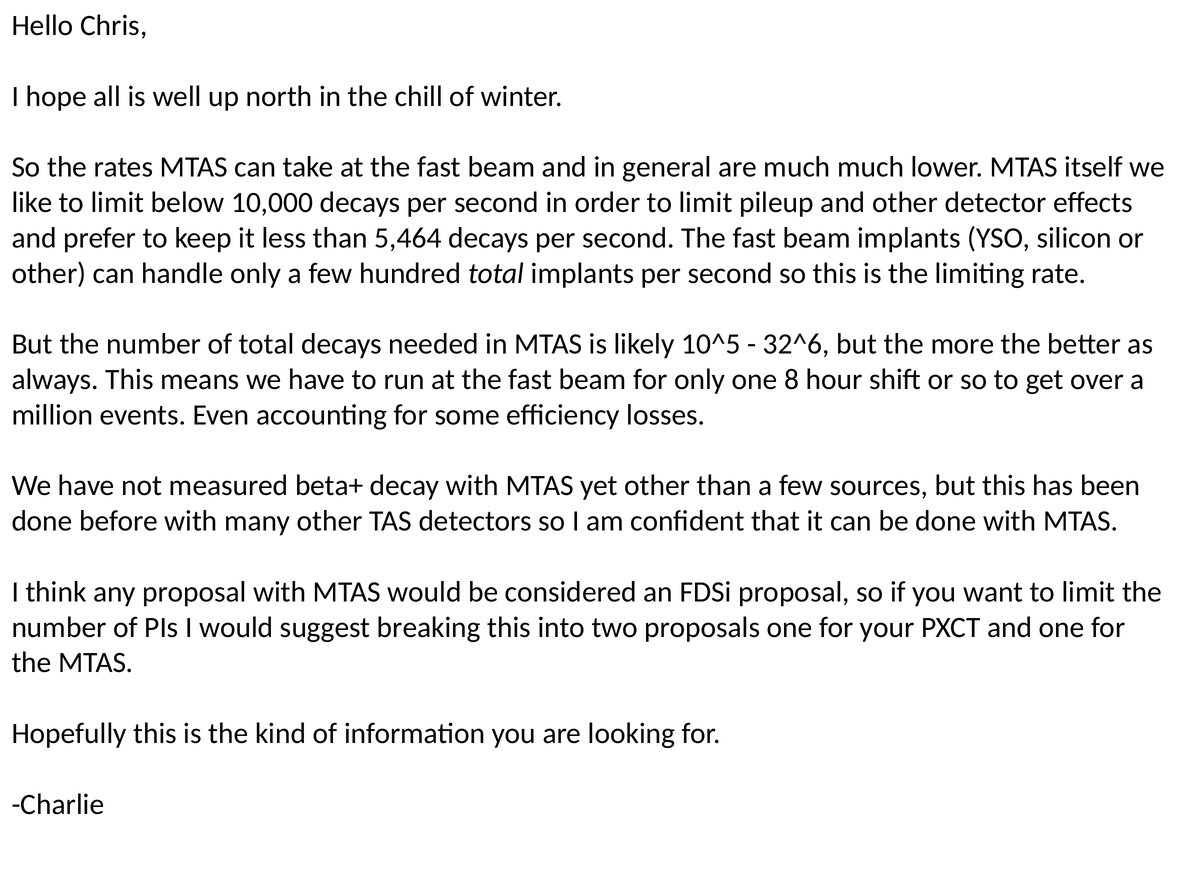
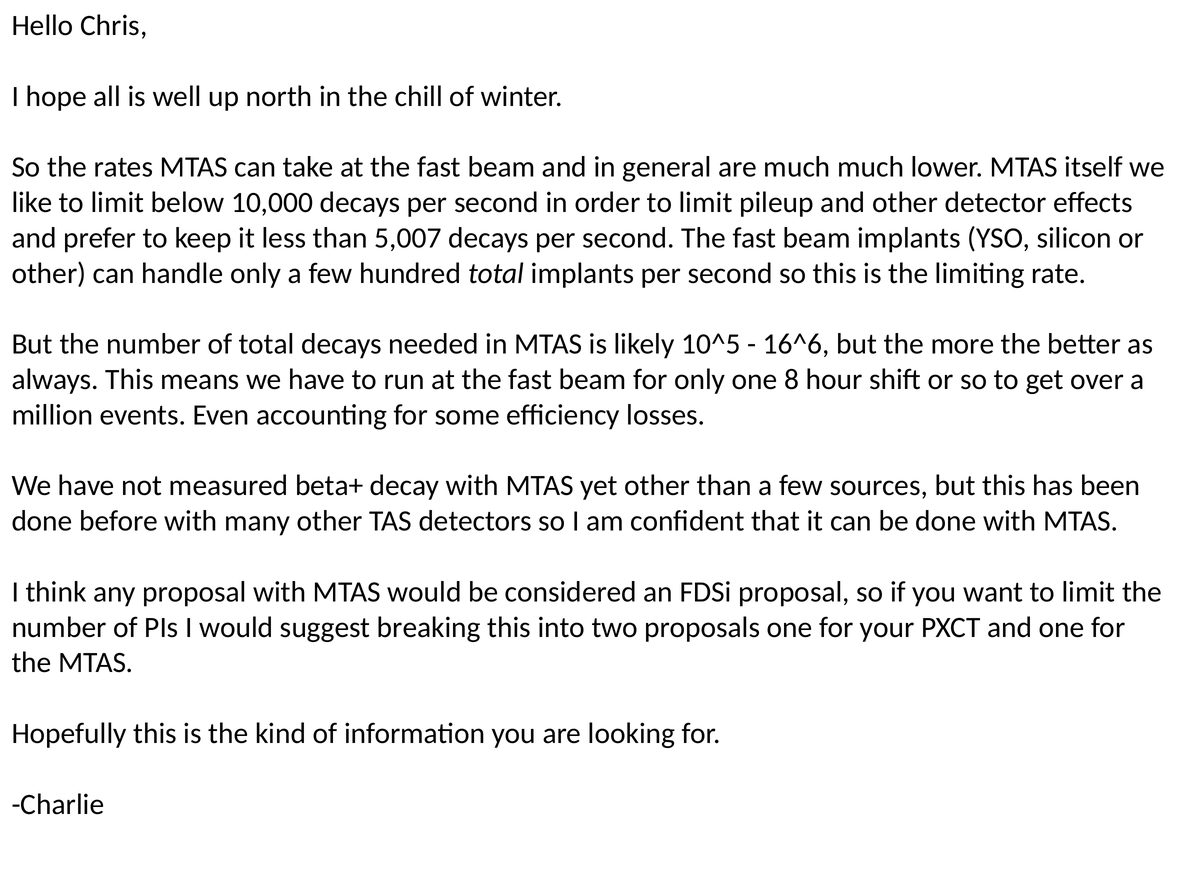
5,464: 5,464 -> 5,007
32^6: 32^6 -> 16^6
